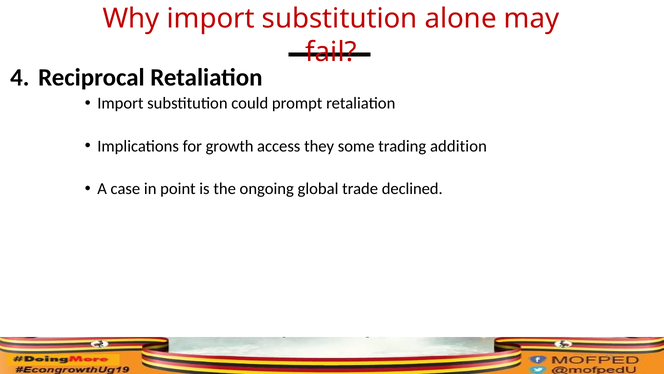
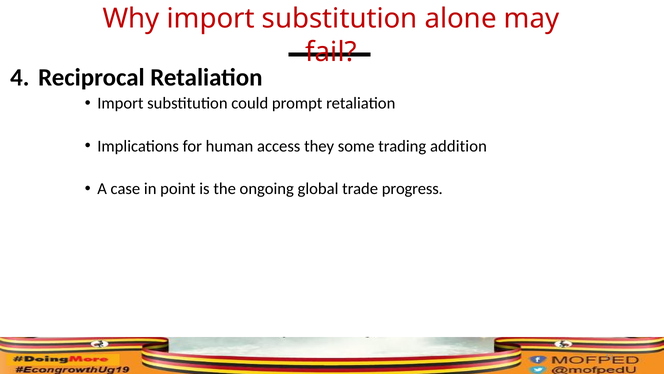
growth: growth -> human
declined: declined -> progress
